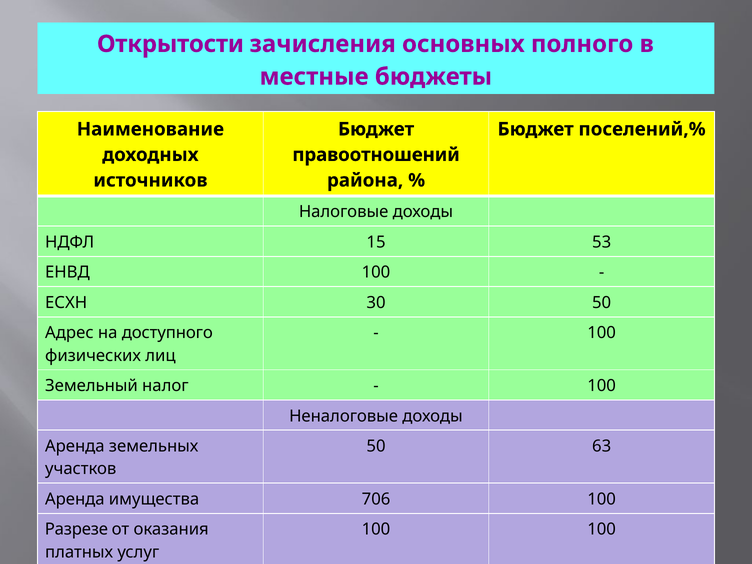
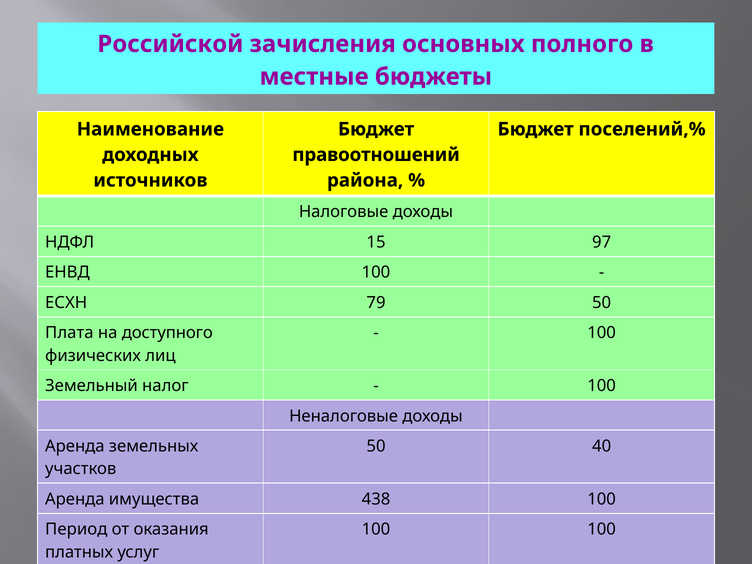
Открытости: Открытости -> Российской
53: 53 -> 97
30: 30 -> 79
Адрес: Адрес -> Плата
63: 63 -> 40
706: 706 -> 438
Разрезе: Разрезе -> Период
